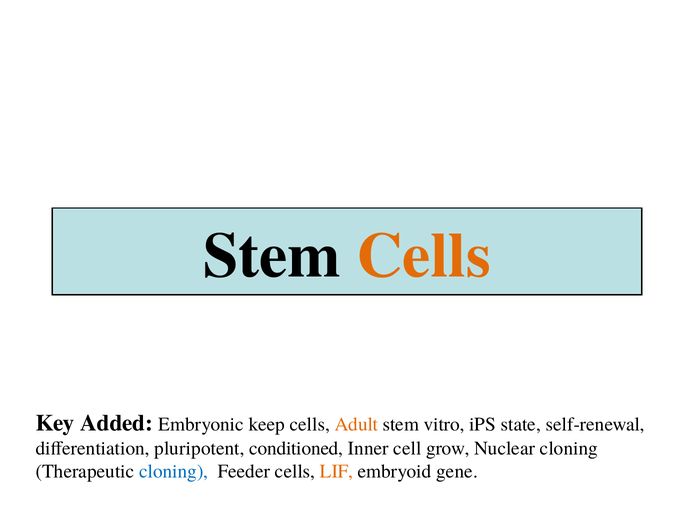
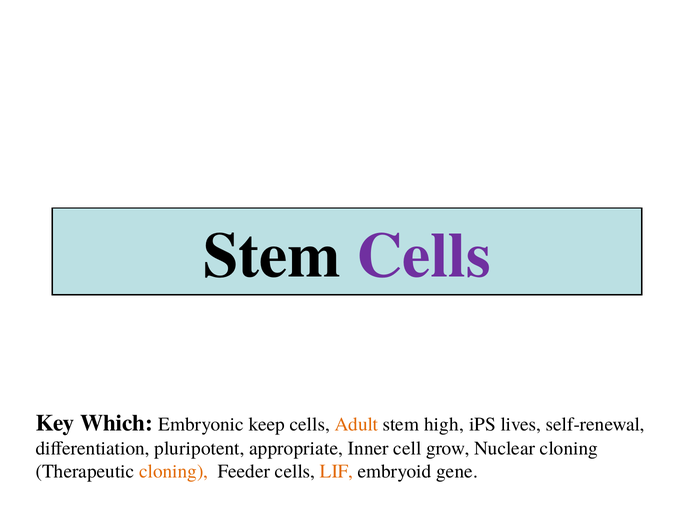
Cells at (424, 256) colour: orange -> purple
Added: Added -> Which
vitro: vitro -> high
state: state -> lives
conditioned: conditioned -> appropriate
cloning at (174, 472) colour: blue -> orange
